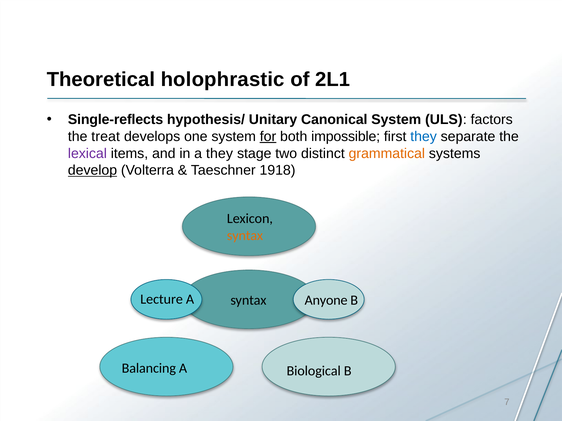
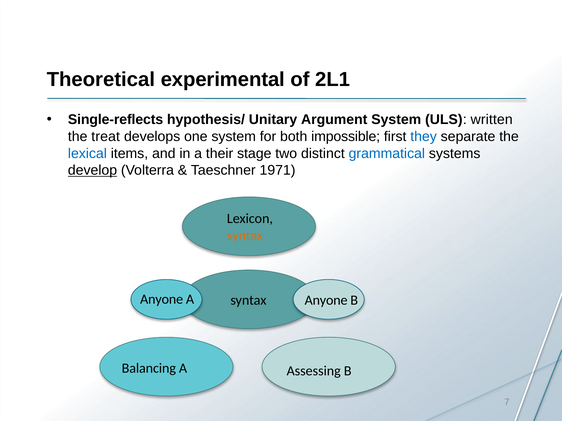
holophrastic: holophrastic -> experimental
Canonical: Canonical -> Argument
factors: factors -> written
for underline: present -> none
lexical colour: purple -> blue
a they: they -> their
grammatical colour: orange -> blue
1918: 1918 -> 1971
Lecture at (162, 300): Lecture -> Anyone
Biological: Biological -> Assessing
